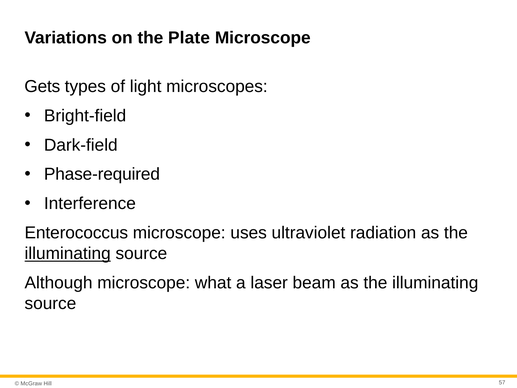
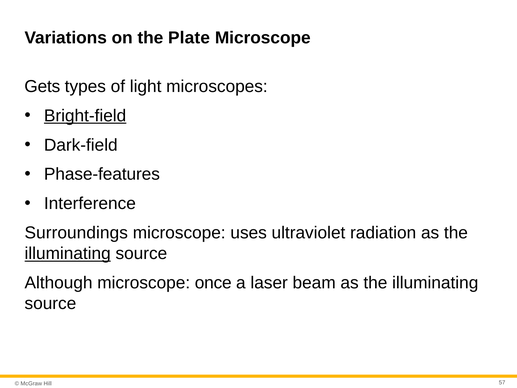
Bright-field underline: none -> present
Phase-required: Phase-required -> Phase-features
Enterococcus: Enterococcus -> Surroundings
what: what -> once
